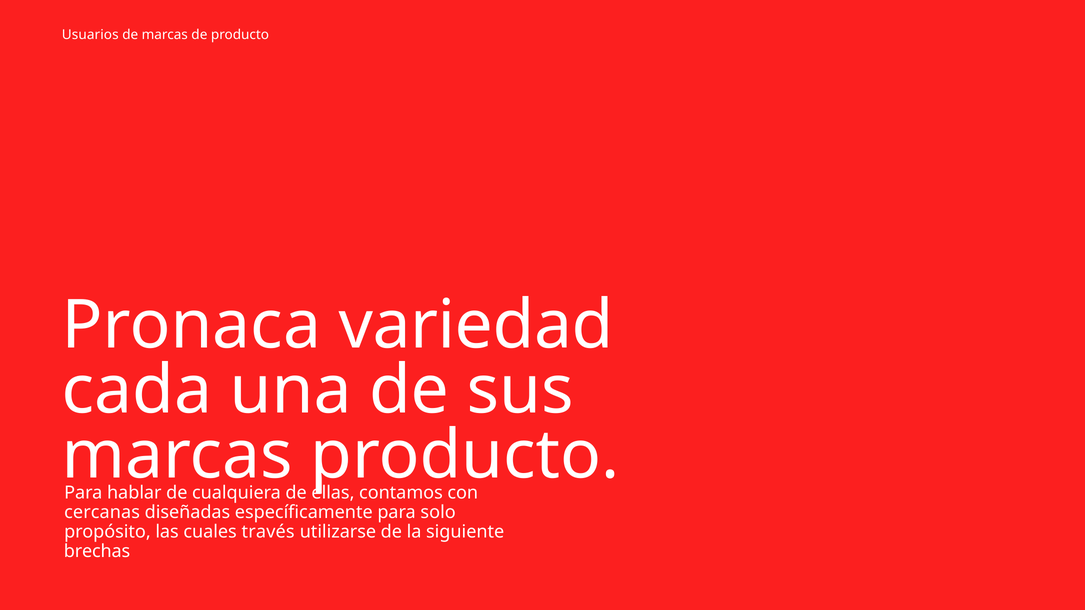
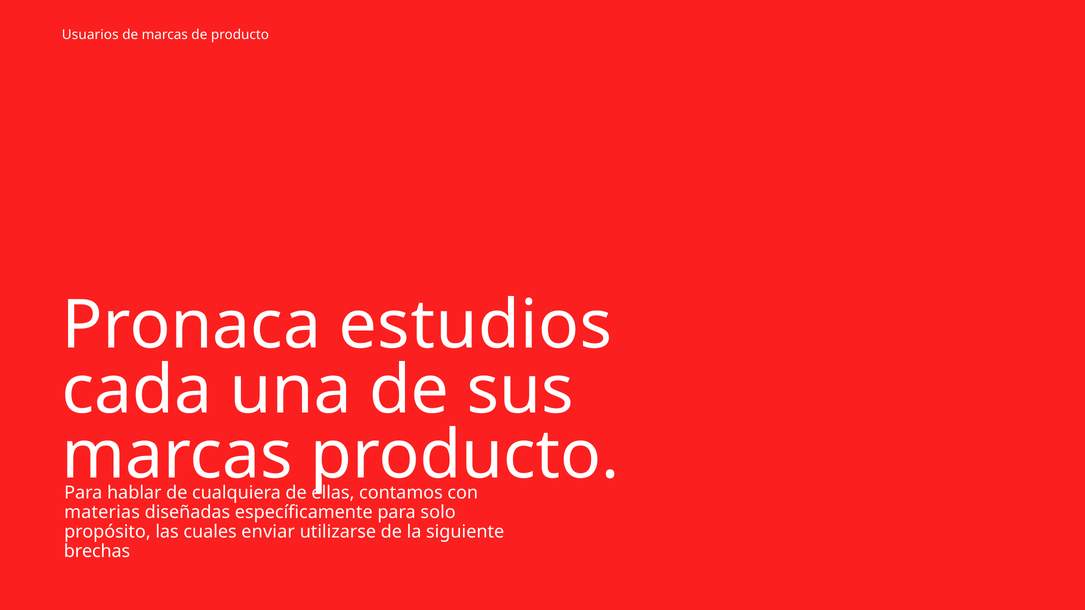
variedad: variedad -> estudios
cercanas: cercanas -> materias
través: través -> enviar
